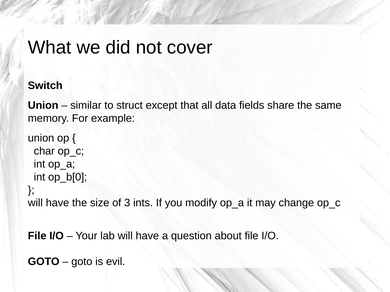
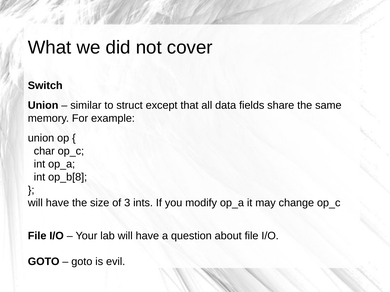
op_b[0: op_b[0 -> op_b[8
